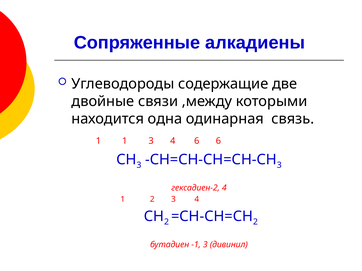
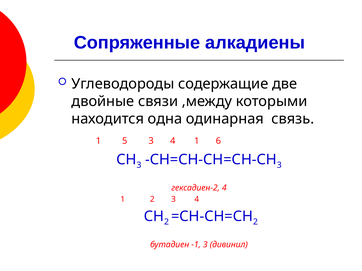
1 1: 1 -> 5
3 4 6: 6 -> 1
